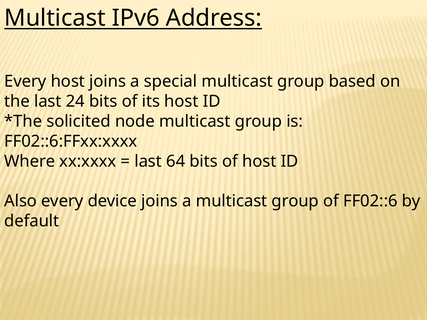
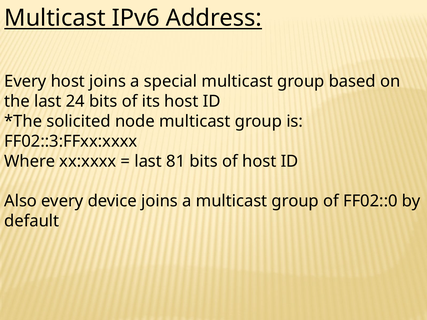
FF02::6:FFxx:xxxx: FF02::6:FFxx:xxxx -> FF02::3:FFxx:xxxx
64: 64 -> 81
FF02::6: FF02::6 -> FF02::0
